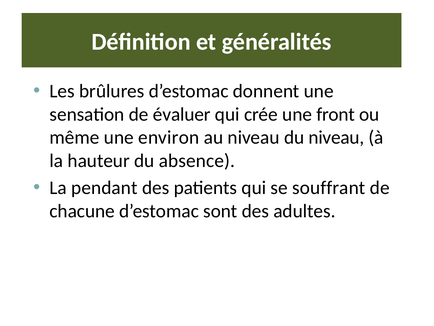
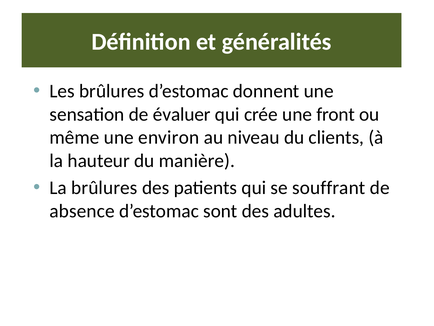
du niveau: niveau -> clients
absence: absence -> manière
La pendant: pendant -> brûlures
chacune: chacune -> absence
